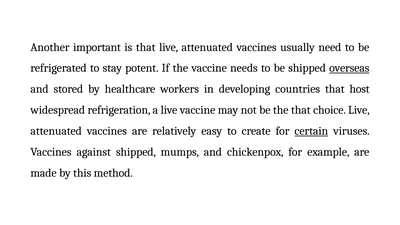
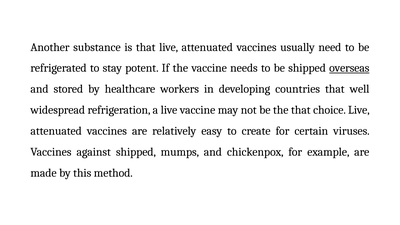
important: important -> substance
host: host -> well
certain underline: present -> none
